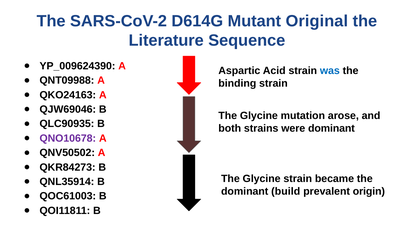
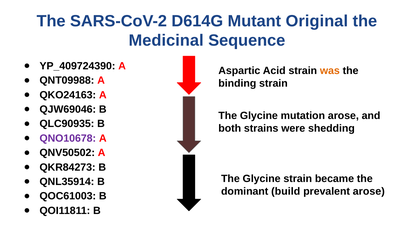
Literature: Literature -> Medicinal
YP_009624390: YP_009624390 -> YP_409724390
was colour: blue -> orange
were dominant: dominant -> shedding
prevalent origin: origin -> arose
